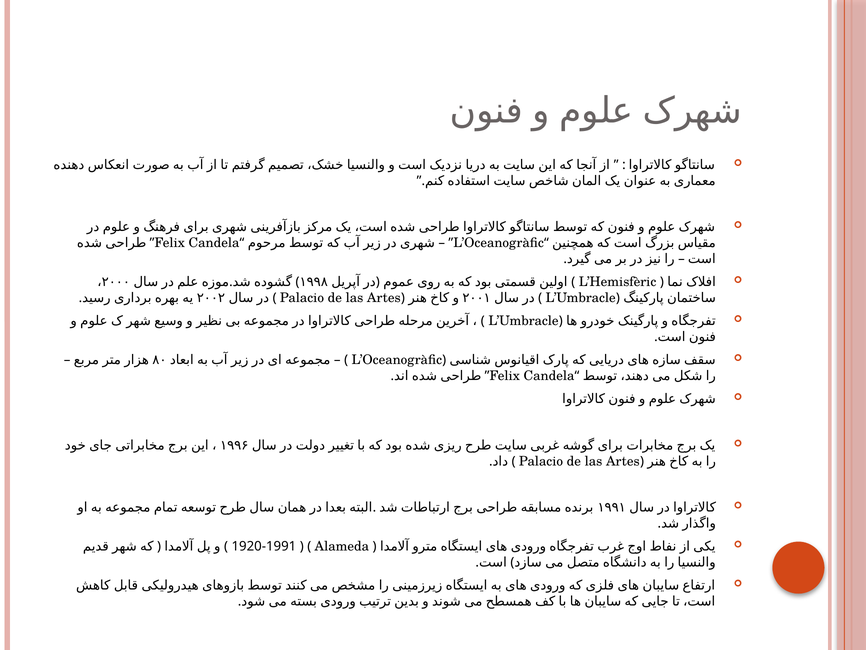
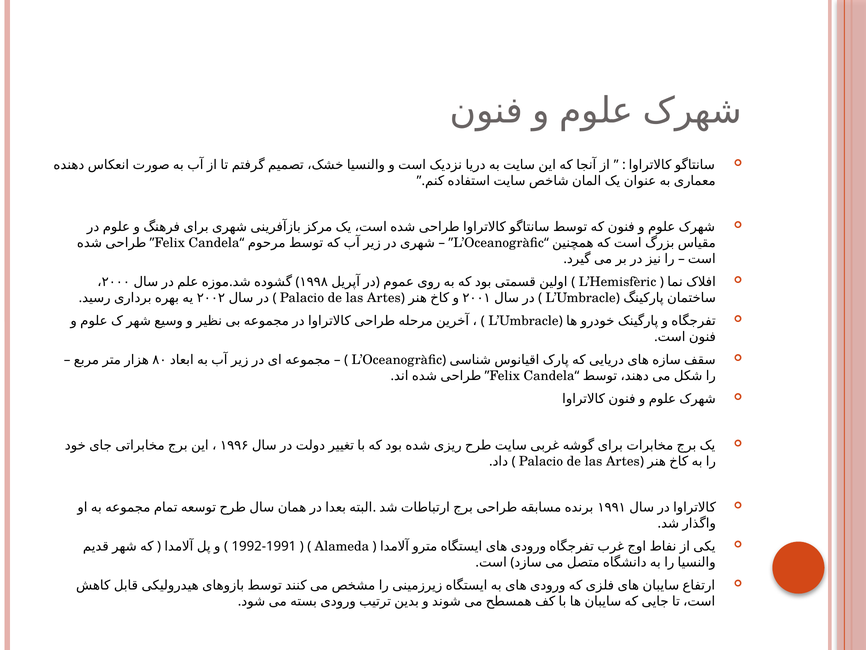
1920-1991: 1920-1991 -> 1992-1991
